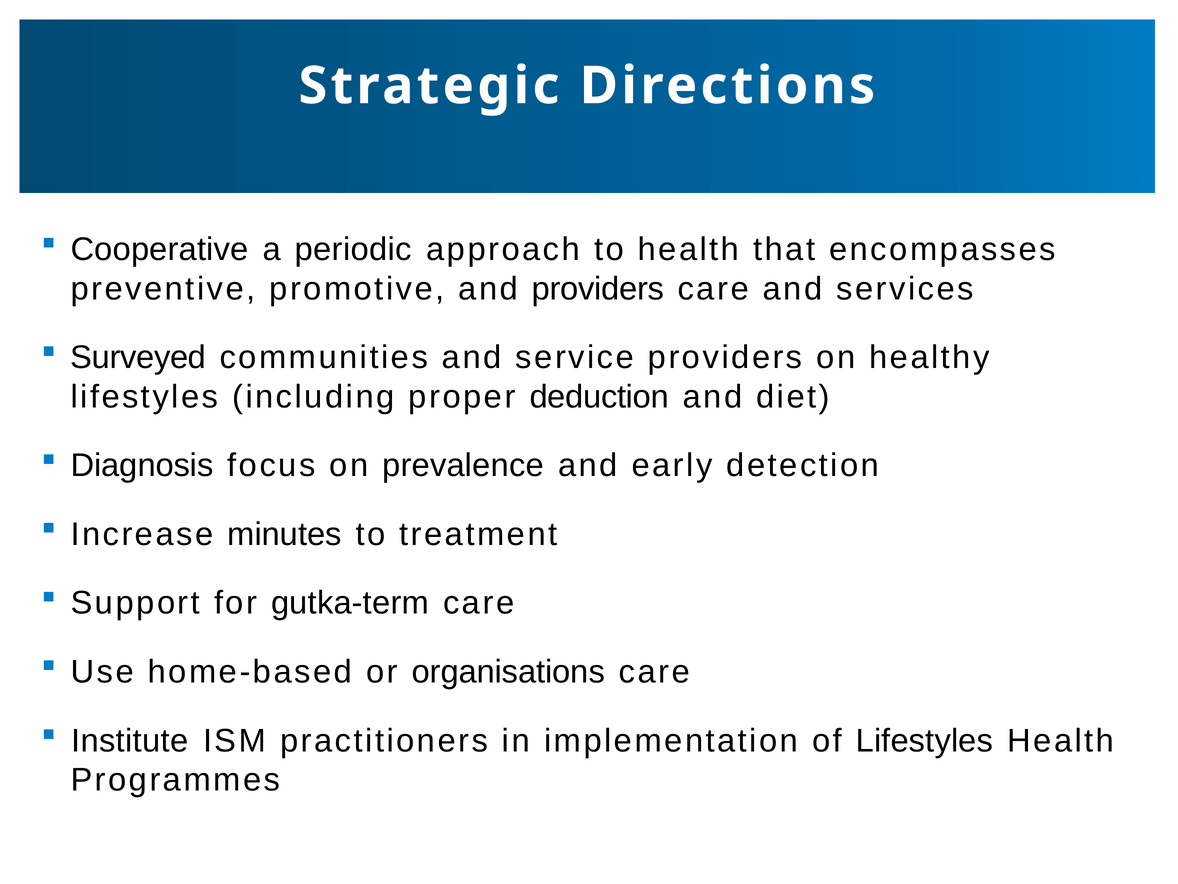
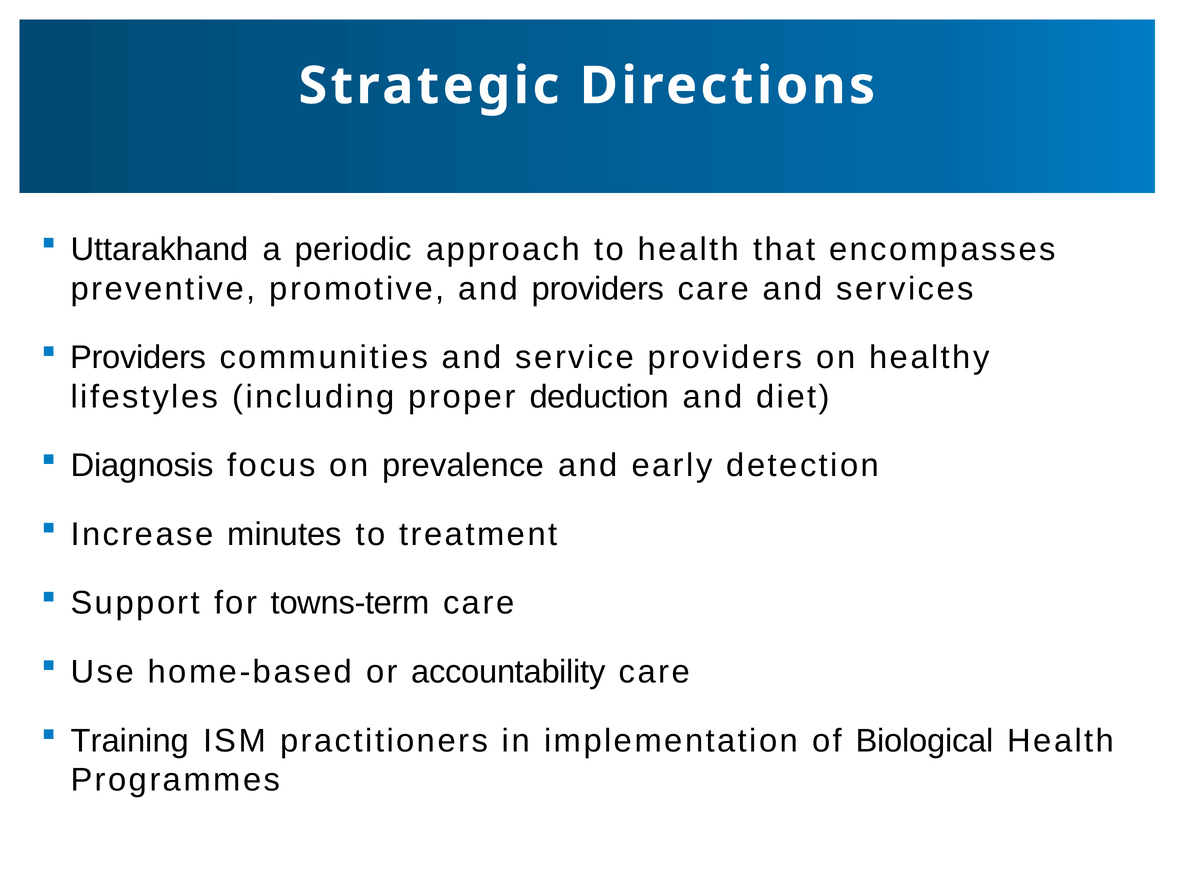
Cooperative: Cooperative -> Uttarakhand
Surveyed at (138, 357): Surveyed -> Providers
gutka-term: gutka-term -> towns-term
organisations: organisations -> accountability
Institute: Institute -> Training
of Lifestyles: Lifestyles -> Biological
